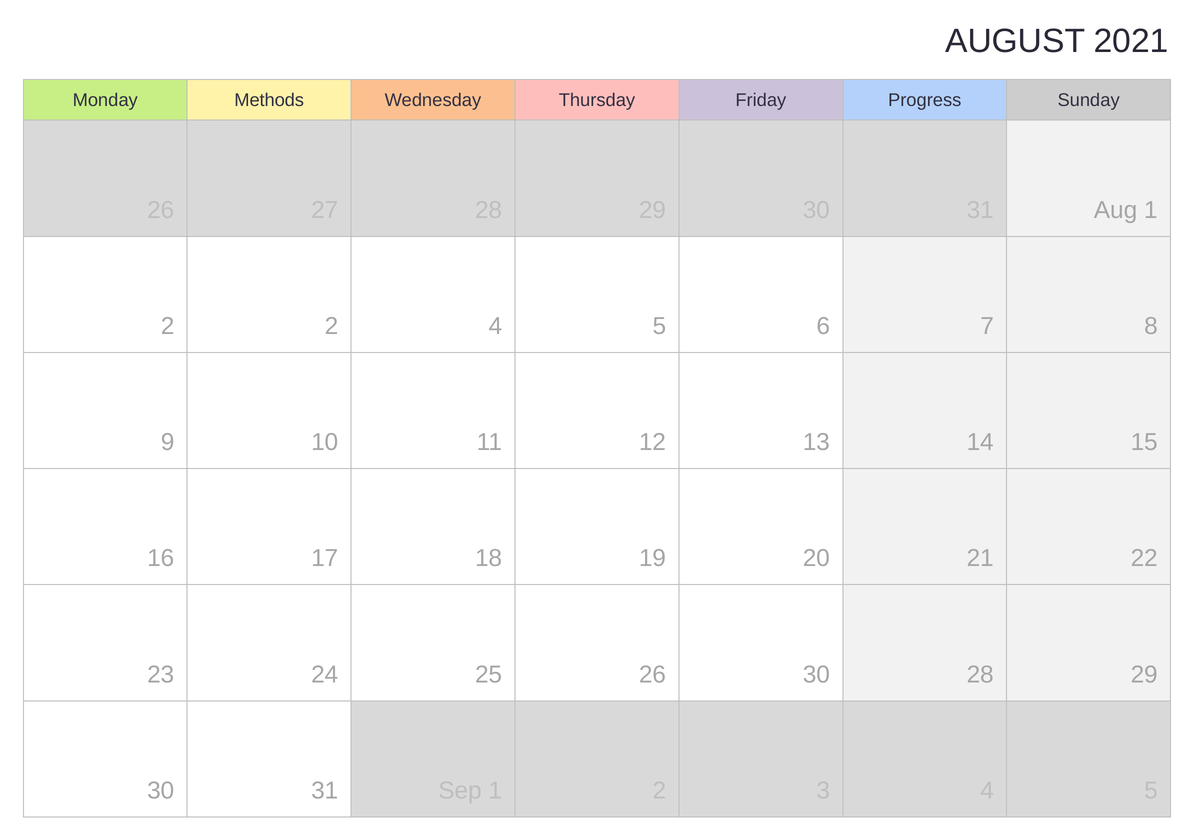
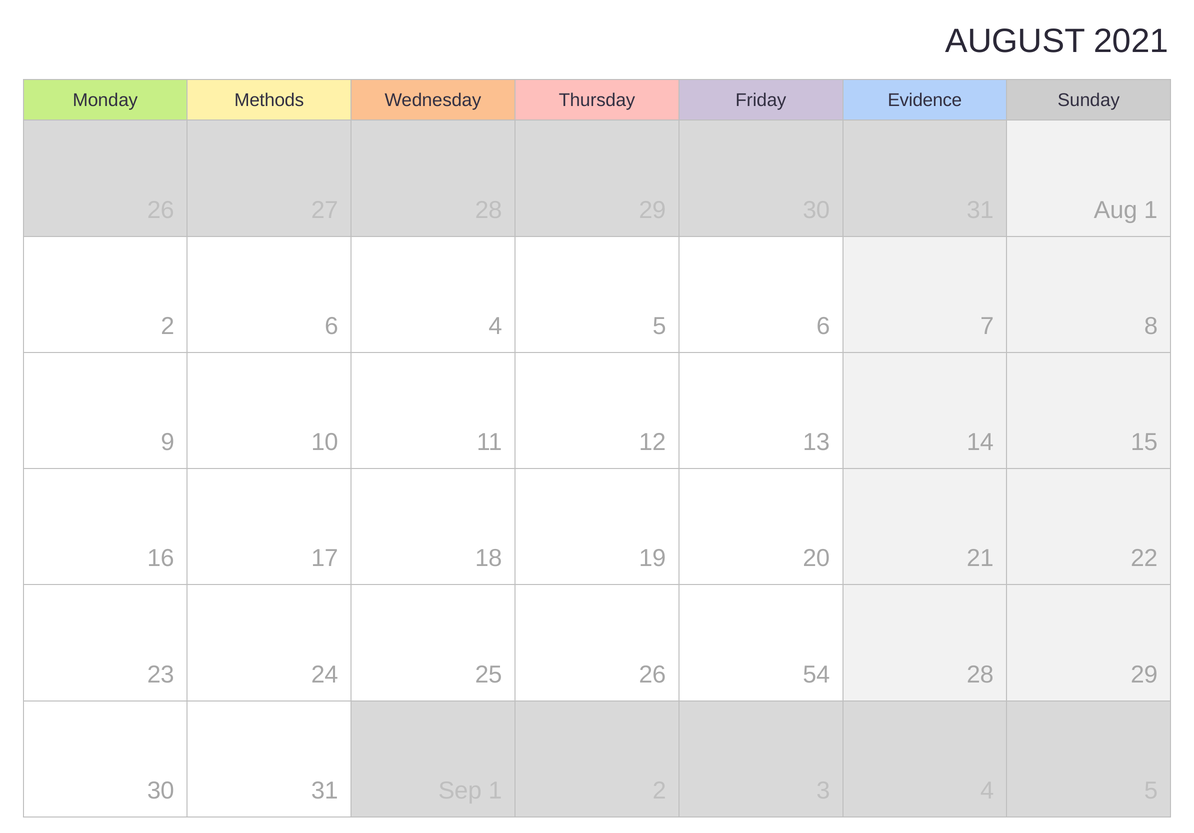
Progress: Progress -> Evidence
2 2: 2 -> 6
26 30: 30 -> 54
